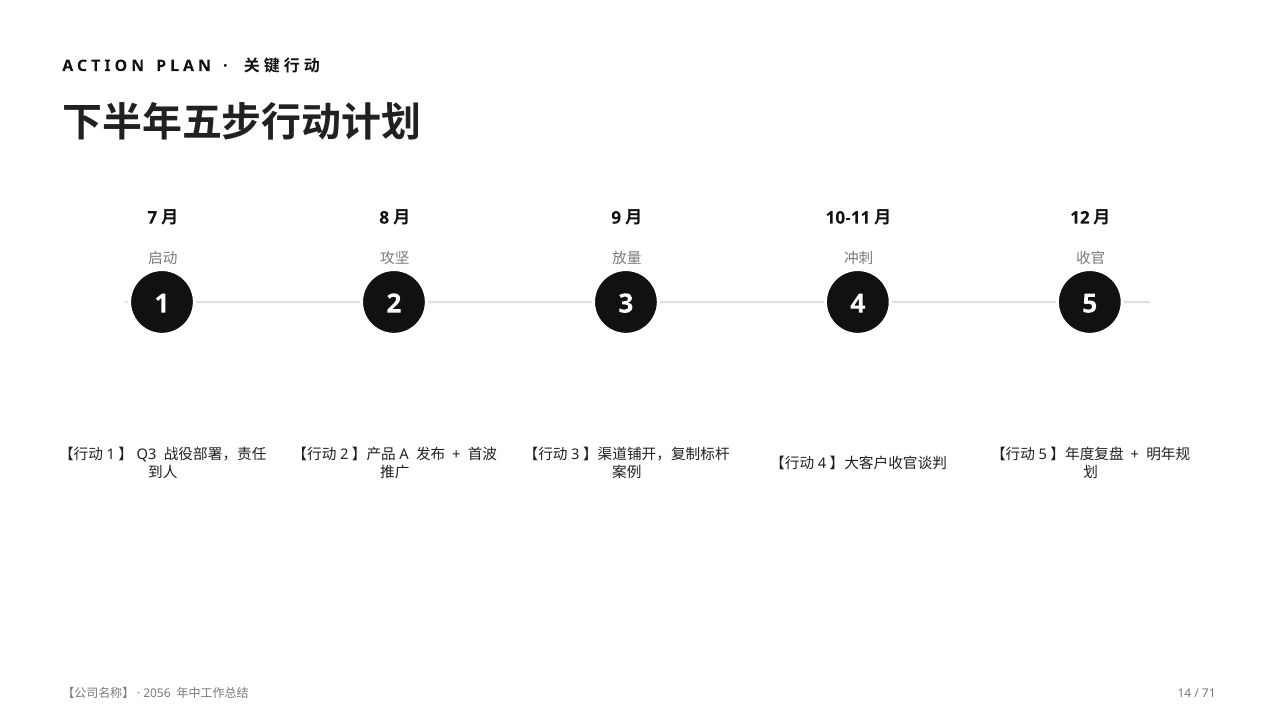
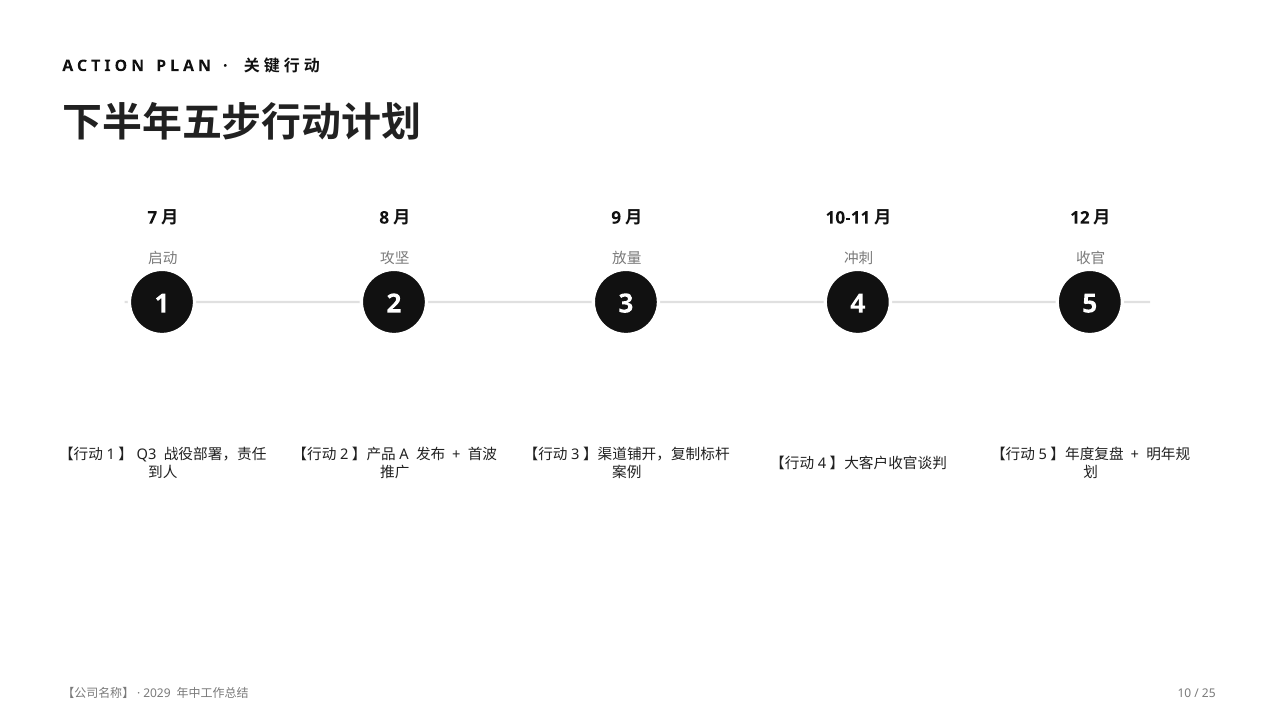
2056: 2056 -> 2029
14: 14 -> 10
71: 71 -> 25
